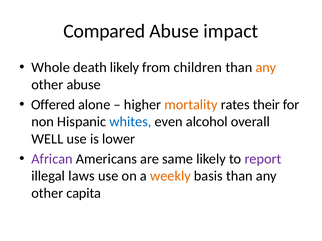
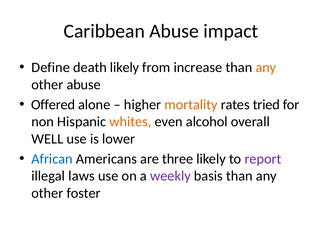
Compared: Compared -> Caribbean
Whole: Whole -> Define
children: children -> increase
their: their -> tried
whites colour: blue -> orange
African colour: purple -> blue
same: same -> three
weekly colour: orange -> purple
capita: capita -> foster
